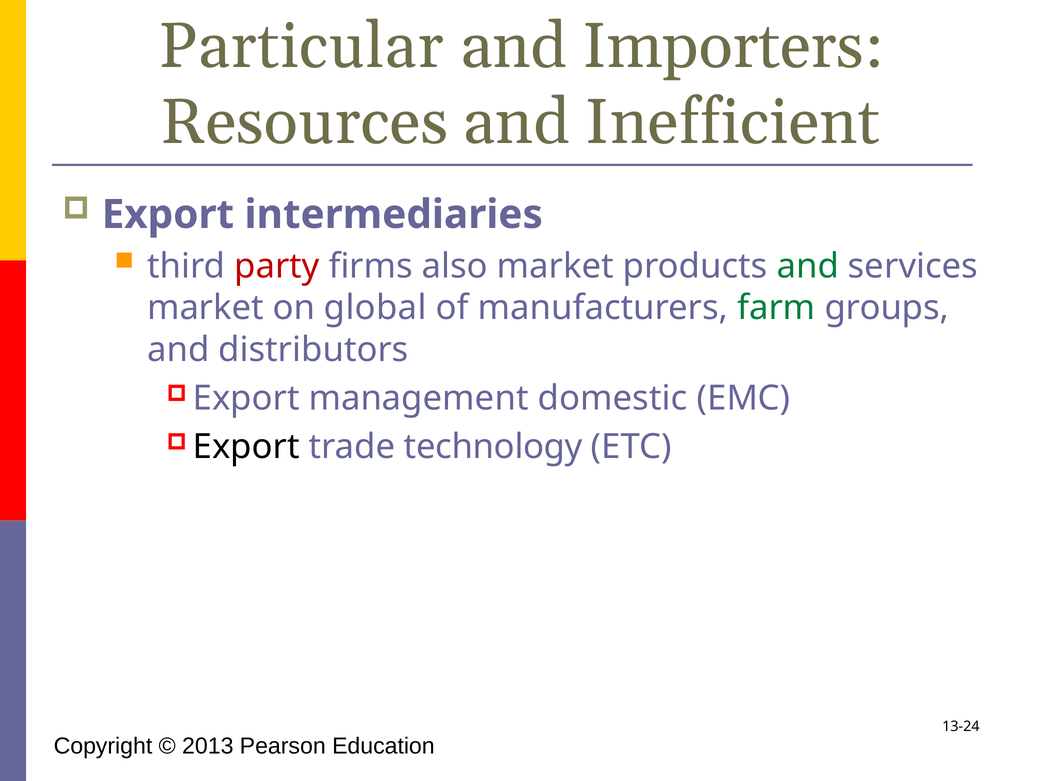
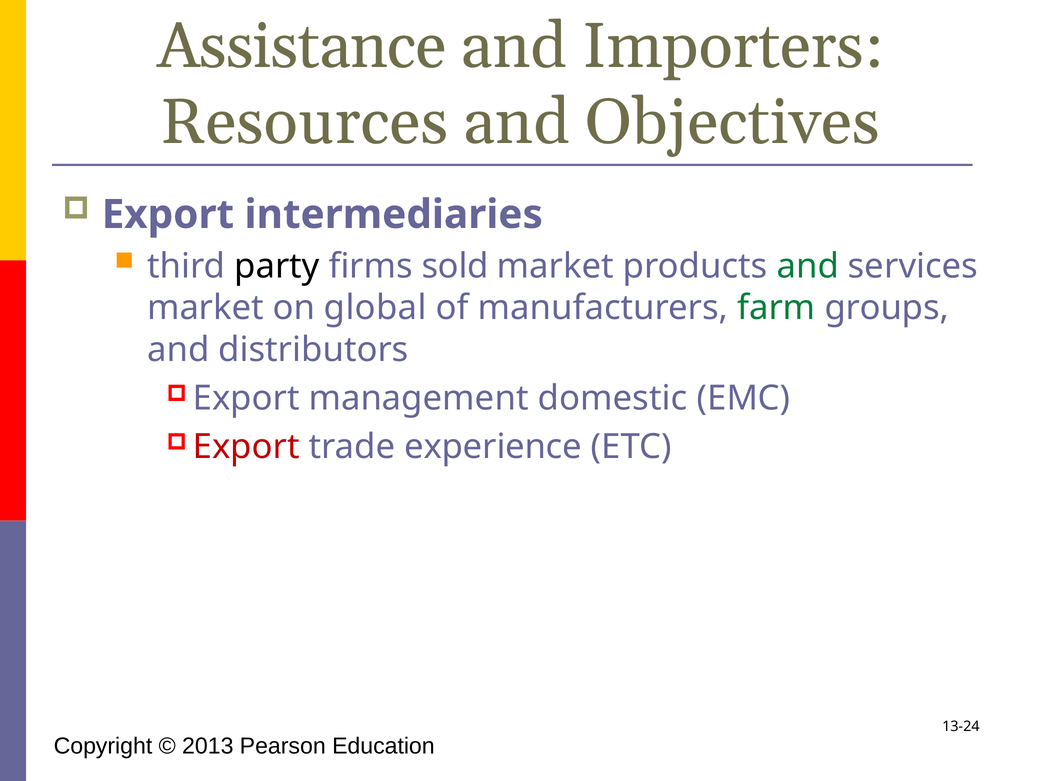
Particular: Particular -> Assistance
Inefficient: Inefficient -> Objectives
party colour: red -> black
also: also -> sold
Export at (246, 447) colour: black -> red
technology: technology -> experience
